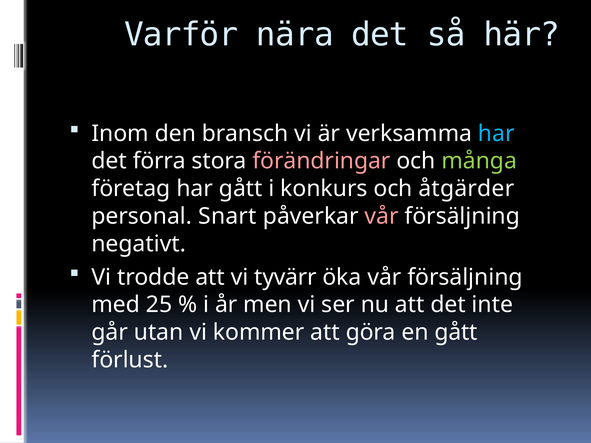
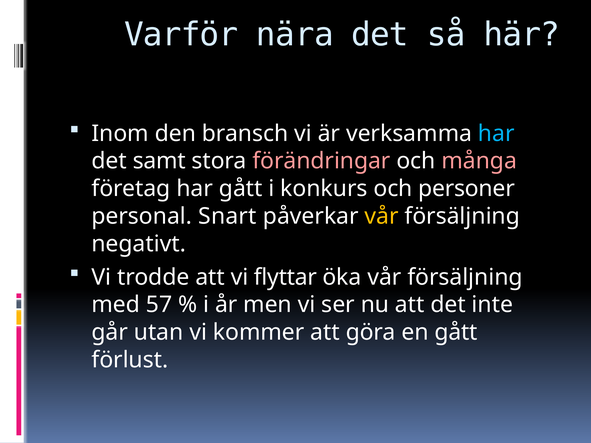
förra: förra -> samt
många colour: light green -> pink
åtgärder: åtgärder -> personer
vår at (382, 216) colour: pink -> yellow
tyvärr: tyvärr -> flyttar
25: 25 -> 57
